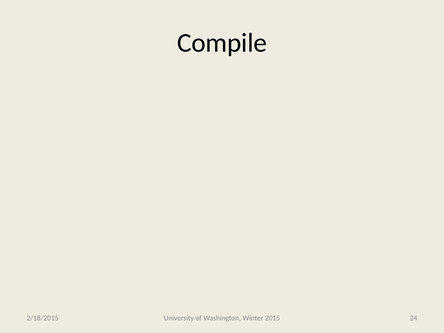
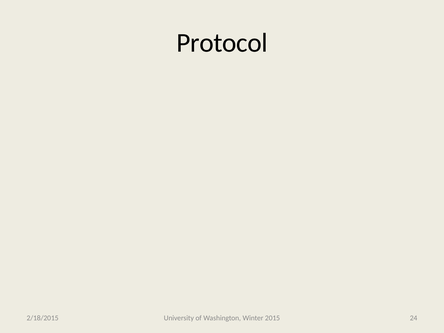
Compile: Compile -> Protocol
